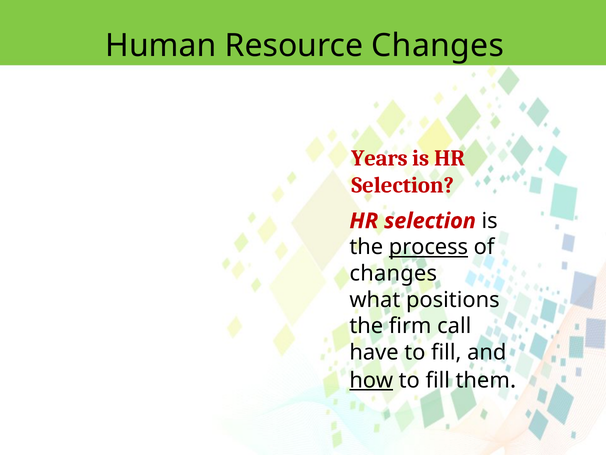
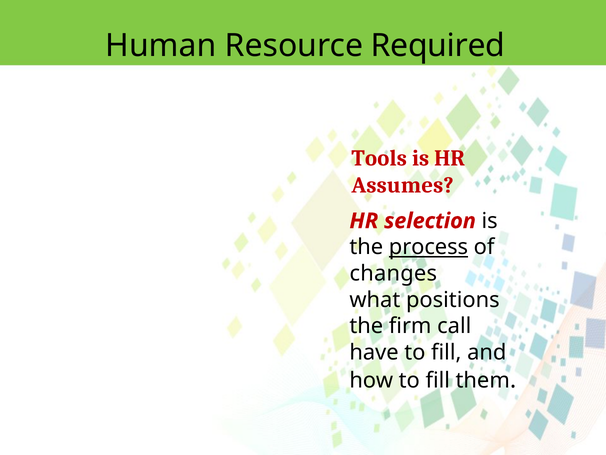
Resource Changes: Changes -> Required
Years: Years -> Tools
Selection at (403, 185): Selection -> Assumes
how underline: present -> none
